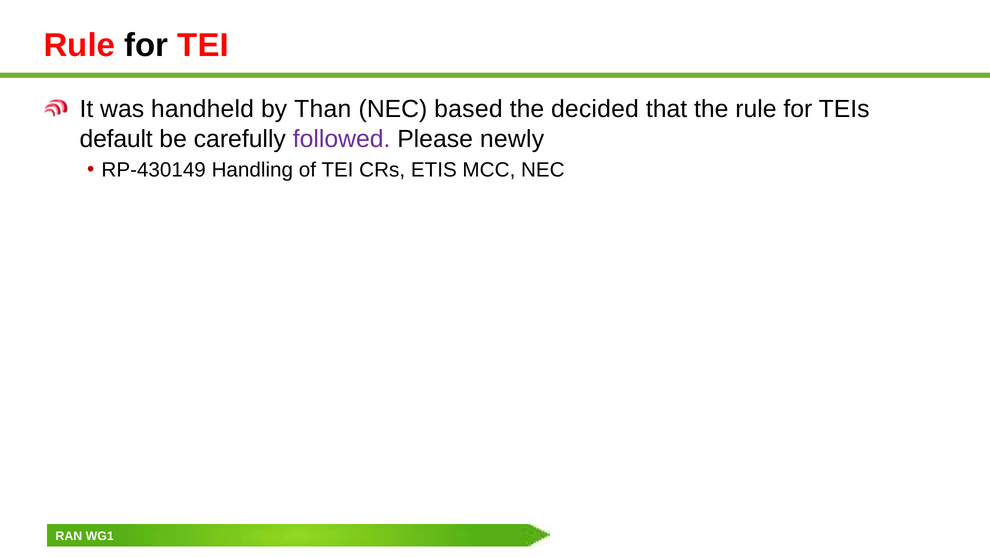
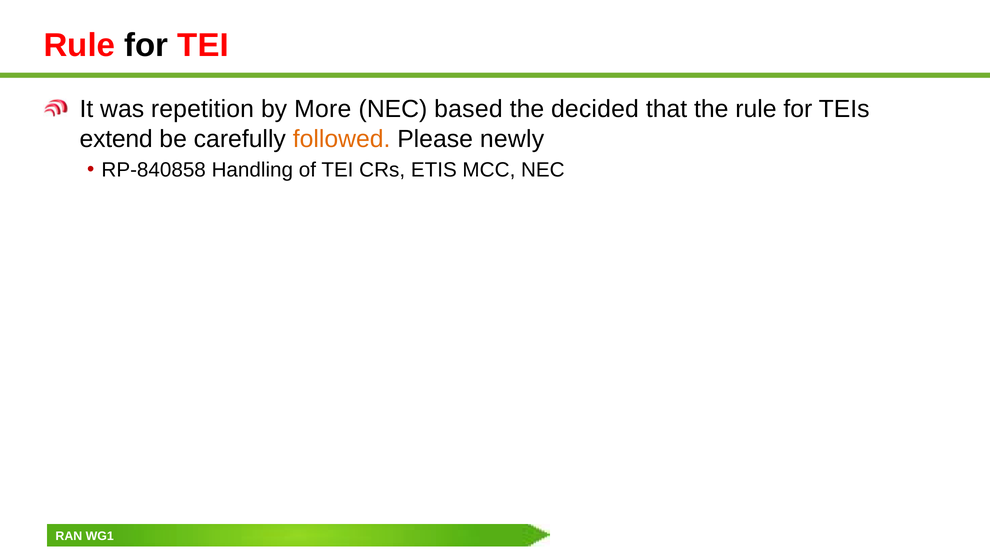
handheld: handheld -> repetition
Than: Than -> More
default: default -> extend
followed colour: purple -> orange
RP-430149: RP-430149 -> RP-840858
